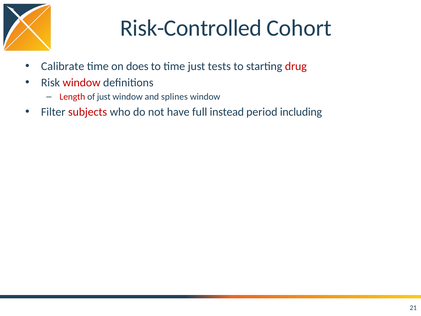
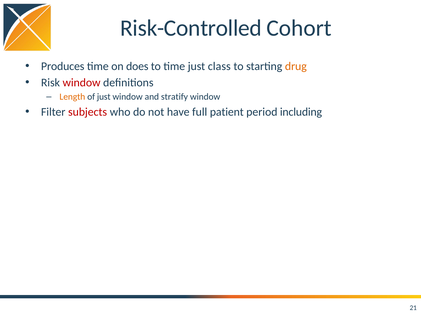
Calibrate: Calibrate -> Produces
tests: tests -> class
drug colour: red -> orange
Length colour: red -> orange
splines: splines -> stratify
instead: instead -> patient
